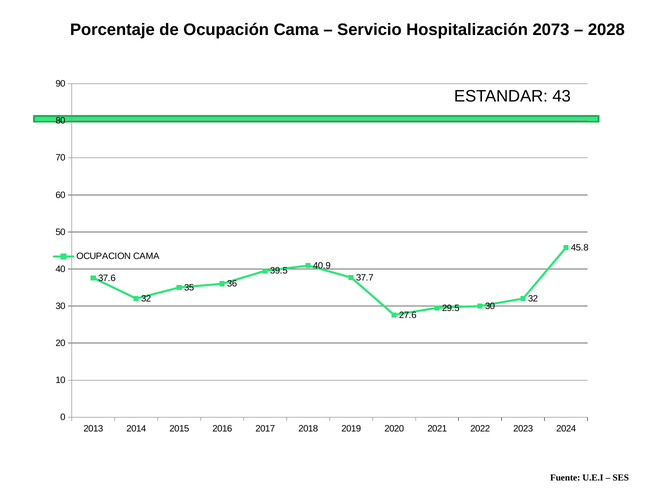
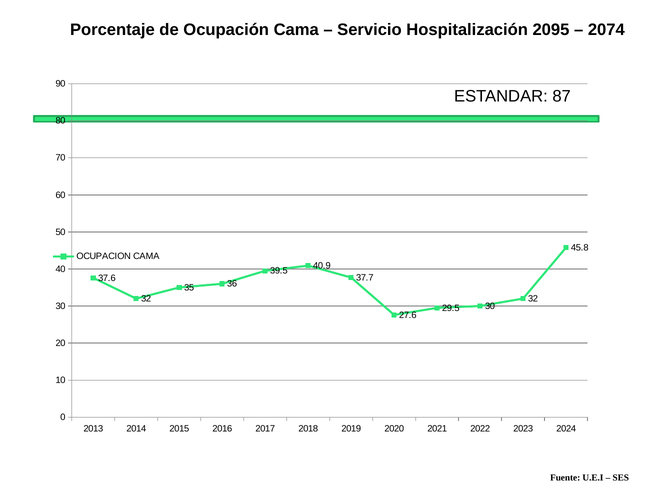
2073: 2073 -> 2095
2028: 2028 -> 2074
43: 43 -> 87
